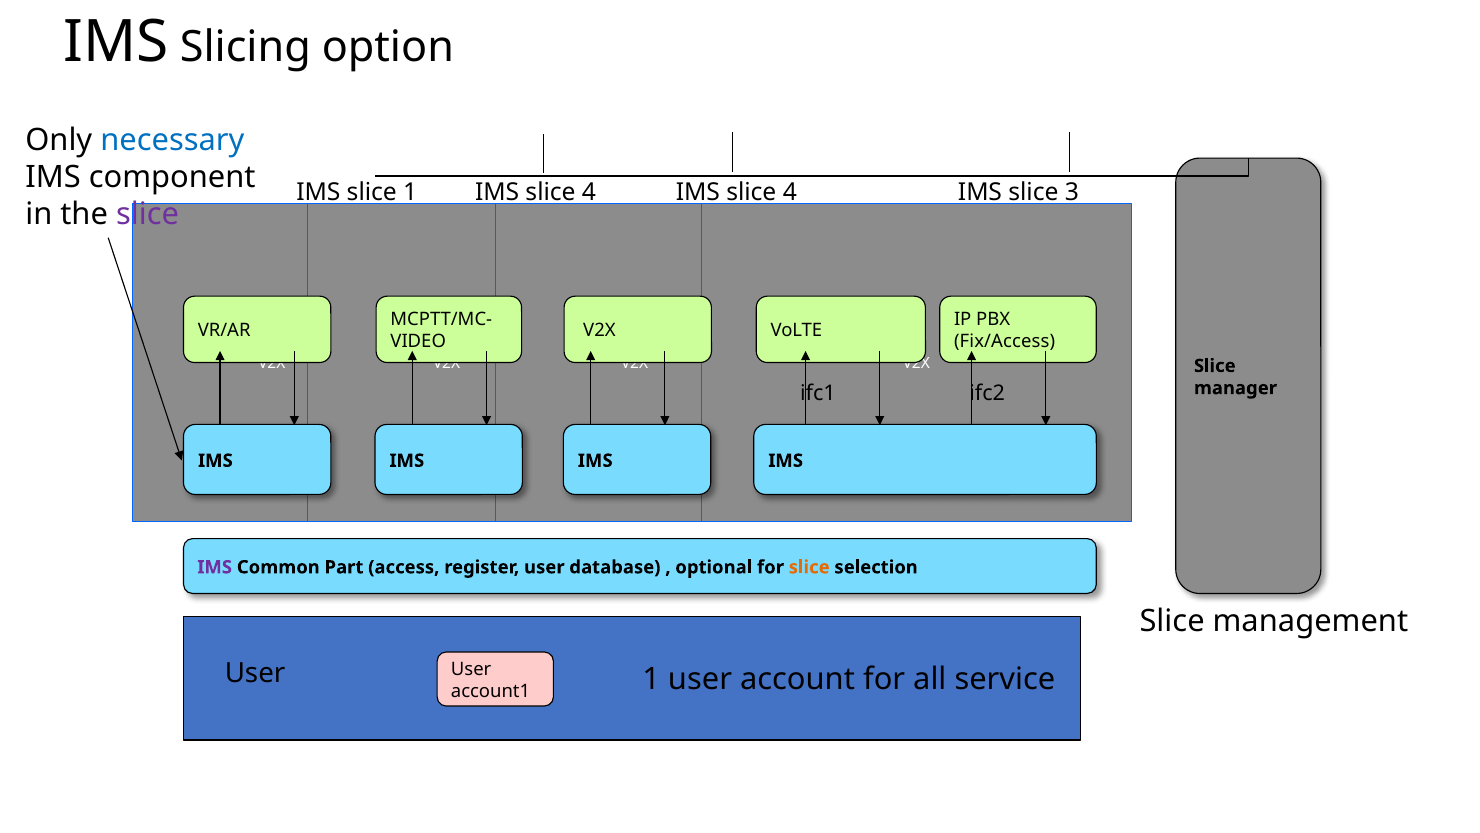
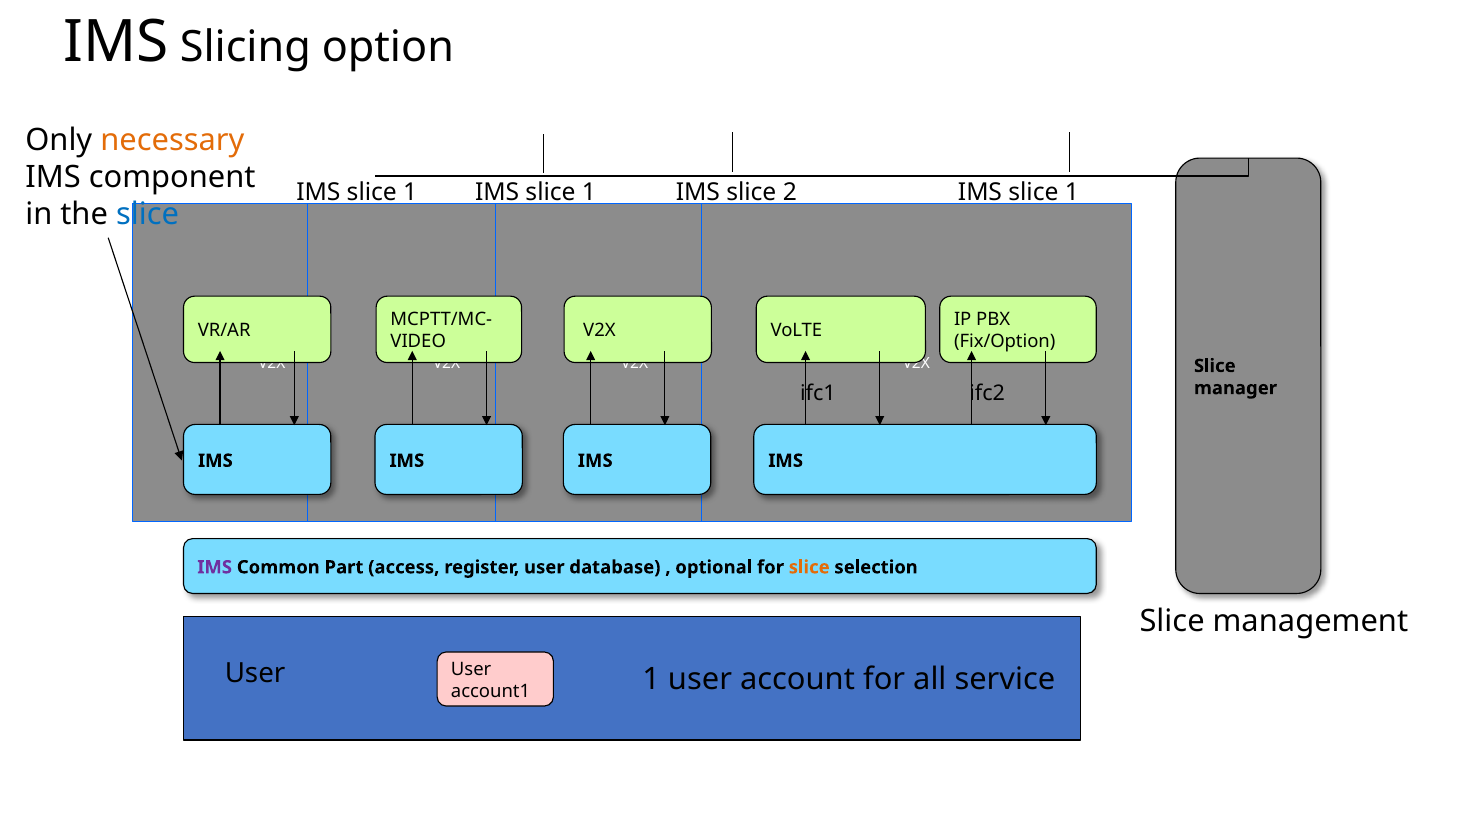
necessary colour: blue -> orange
1 IMS slice 4: 4 -> 1
4 at (790, 192): 4 -> 2
3 at (1072, 192): 3 -> 1
slice at (148, 214) colour: purple -> blue
Fix/Access: Fix/Access -> Fix/Option
